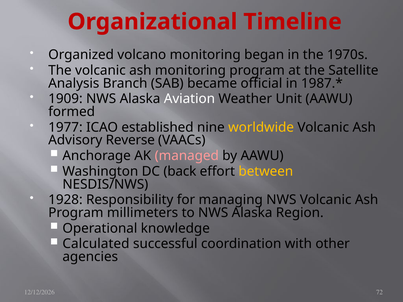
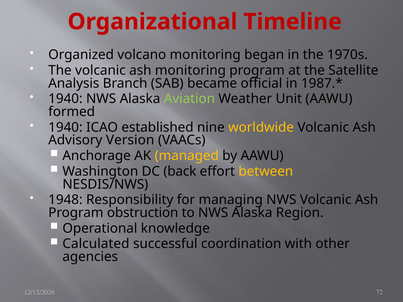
1909 at (65, 99): 1909 -> 1940
Aviation colour: white -> light green
1977 at (65, 127): 1977 -> 1940
Reverse: Reverse -> Version
managed colour: pink -> yellow
1928: 1928 -> 1948
millimeters: millimeters -> obstruction
